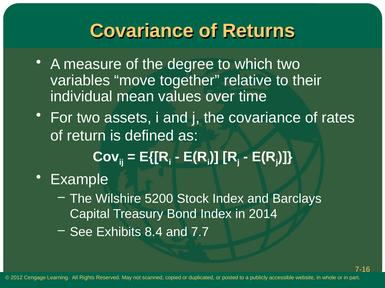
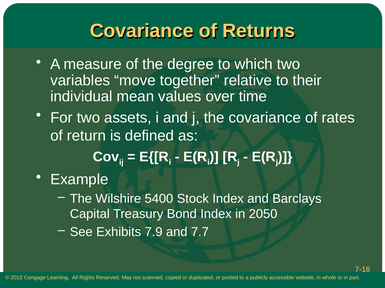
5200: 5200 -> 5400
2014: 2014 -> 2050
8.4: 8.4 -> 7.9
